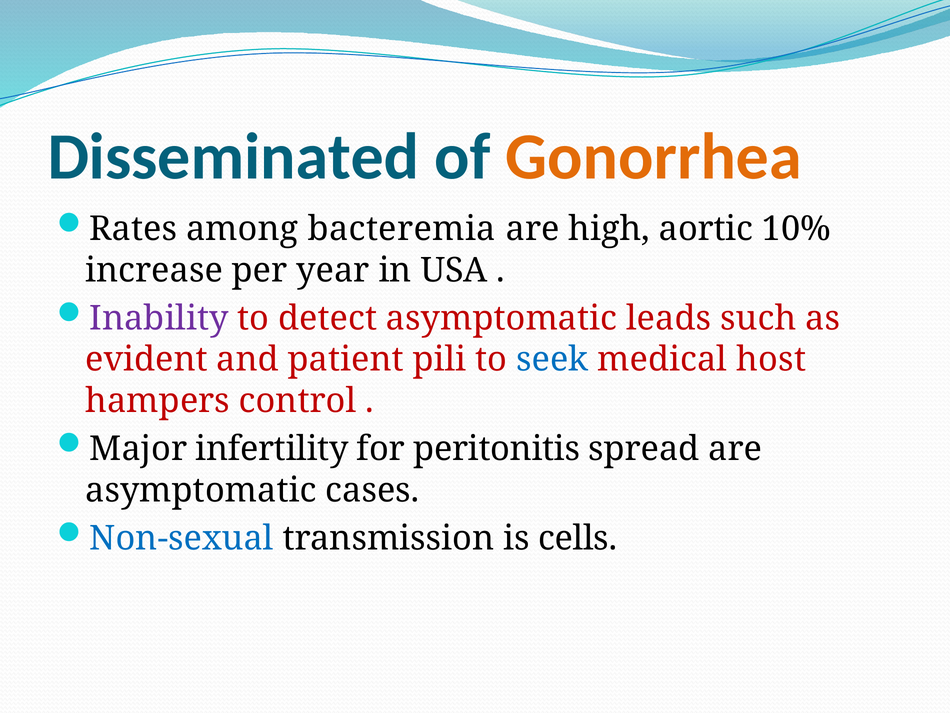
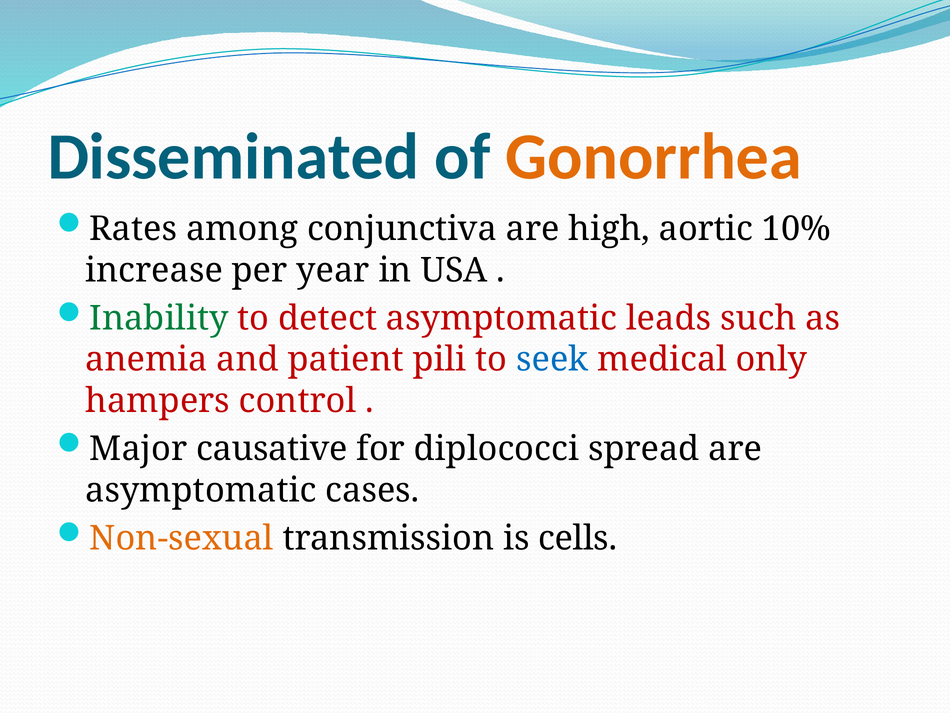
bacteremia: bacteremia -> conjunctiva
Inability colour: purple -> green
evident: evident -> anemia
host: host -> only
infertility: infertility -> causative
peritonitis: peritonitis -> diplococci
Non-sexual colour: blue -> orange
